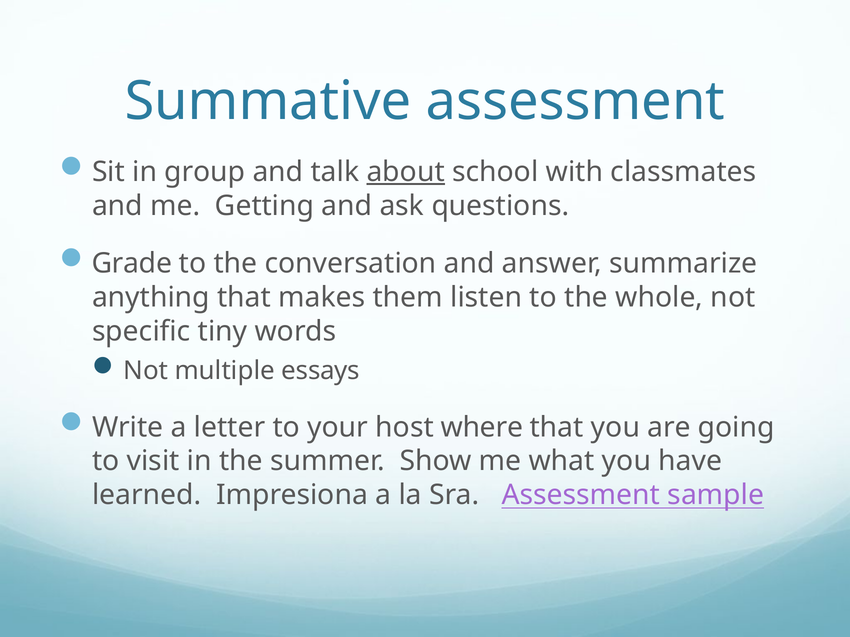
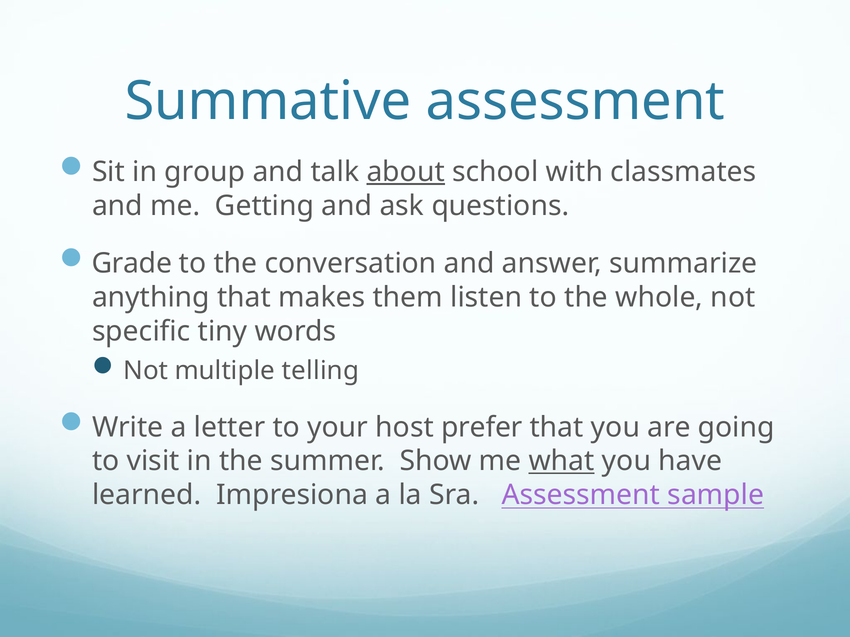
essays: essays -> telling
where: where -> prefer
what underline: none -> present
